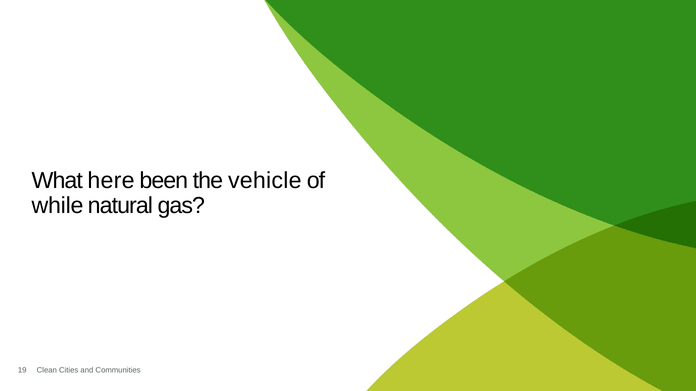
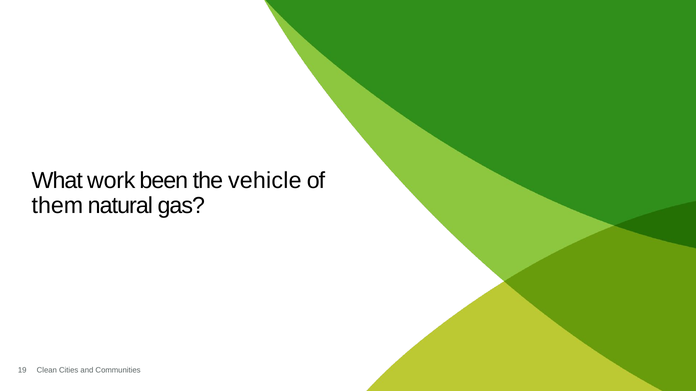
here: here -> work
while: while -> them
